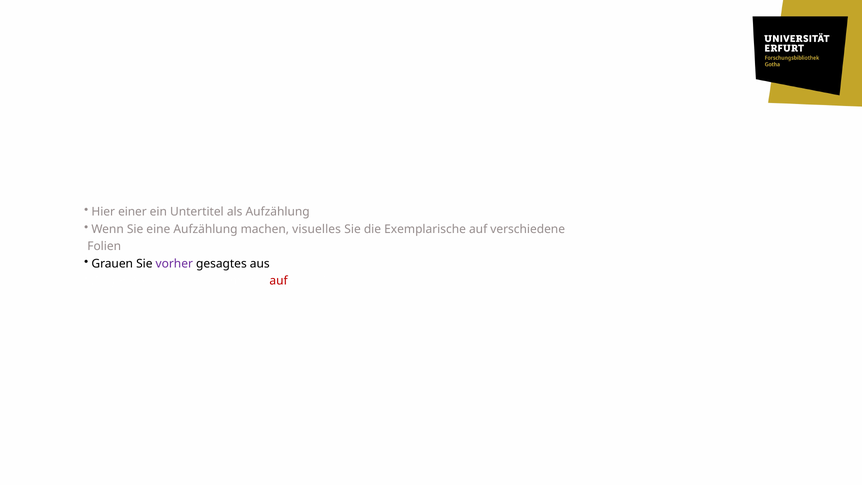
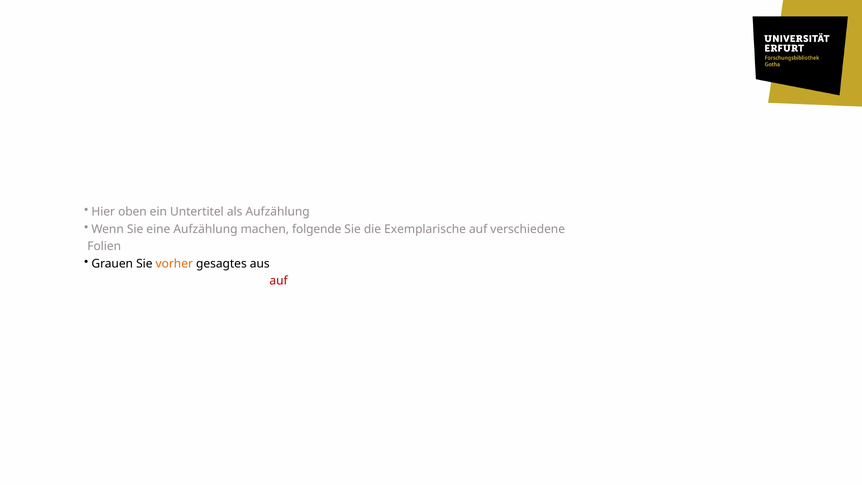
Hier einer: einer -> oben
visuelles: visuelles -> folgende
vorher colour: purple -> orange
